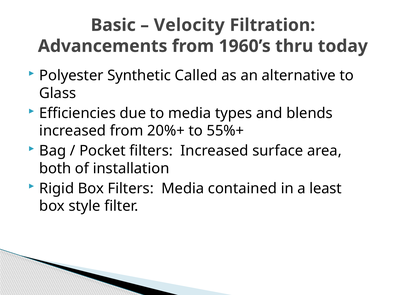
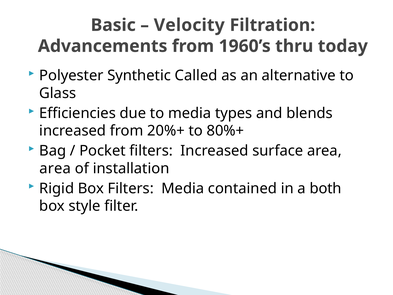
55%+: 55%+ -> 80%+
both at (55, 168): both -> area
least: least -> both
